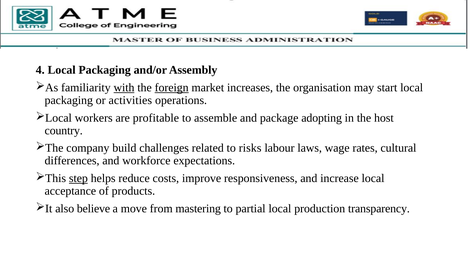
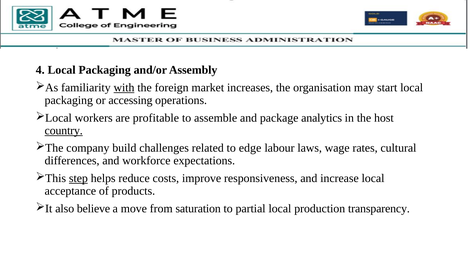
foreign underline: present -> none
activities: activities -> accessing
adopting: adopting -> analytics
country underline: none -> present
risks: risks -> edge
mastering: mastering -> saturation
